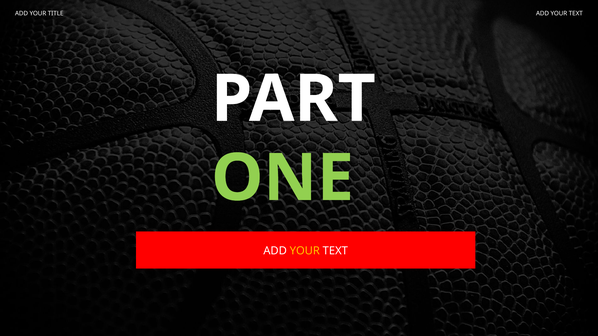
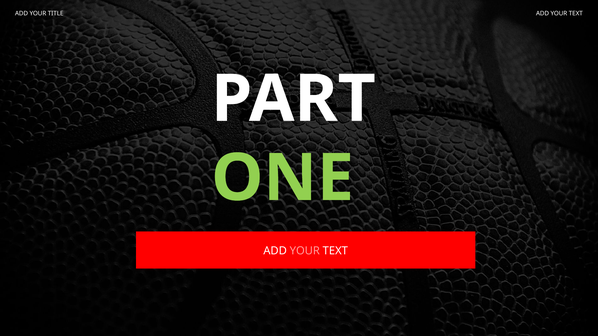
YOUR at (305, 251) colour: yellow -> pink
